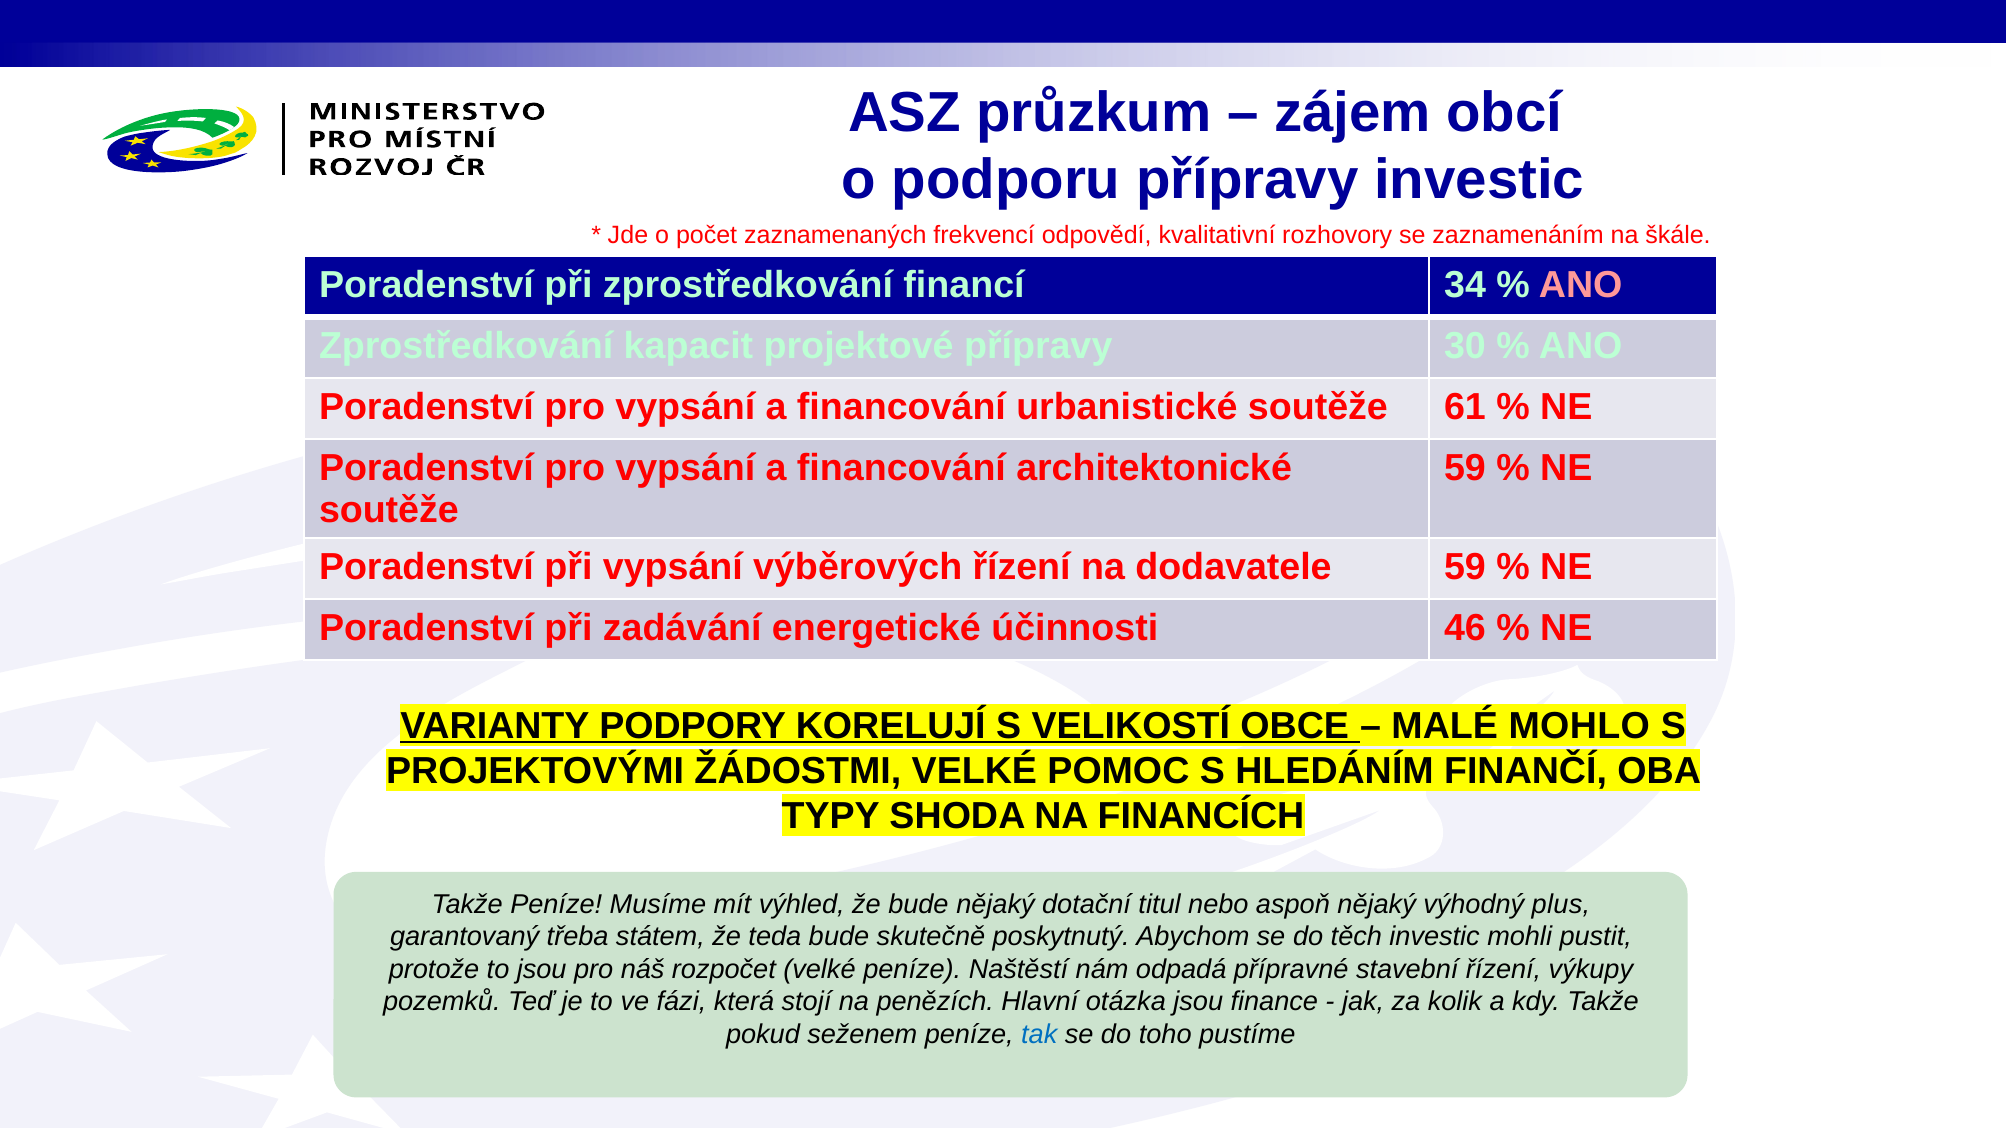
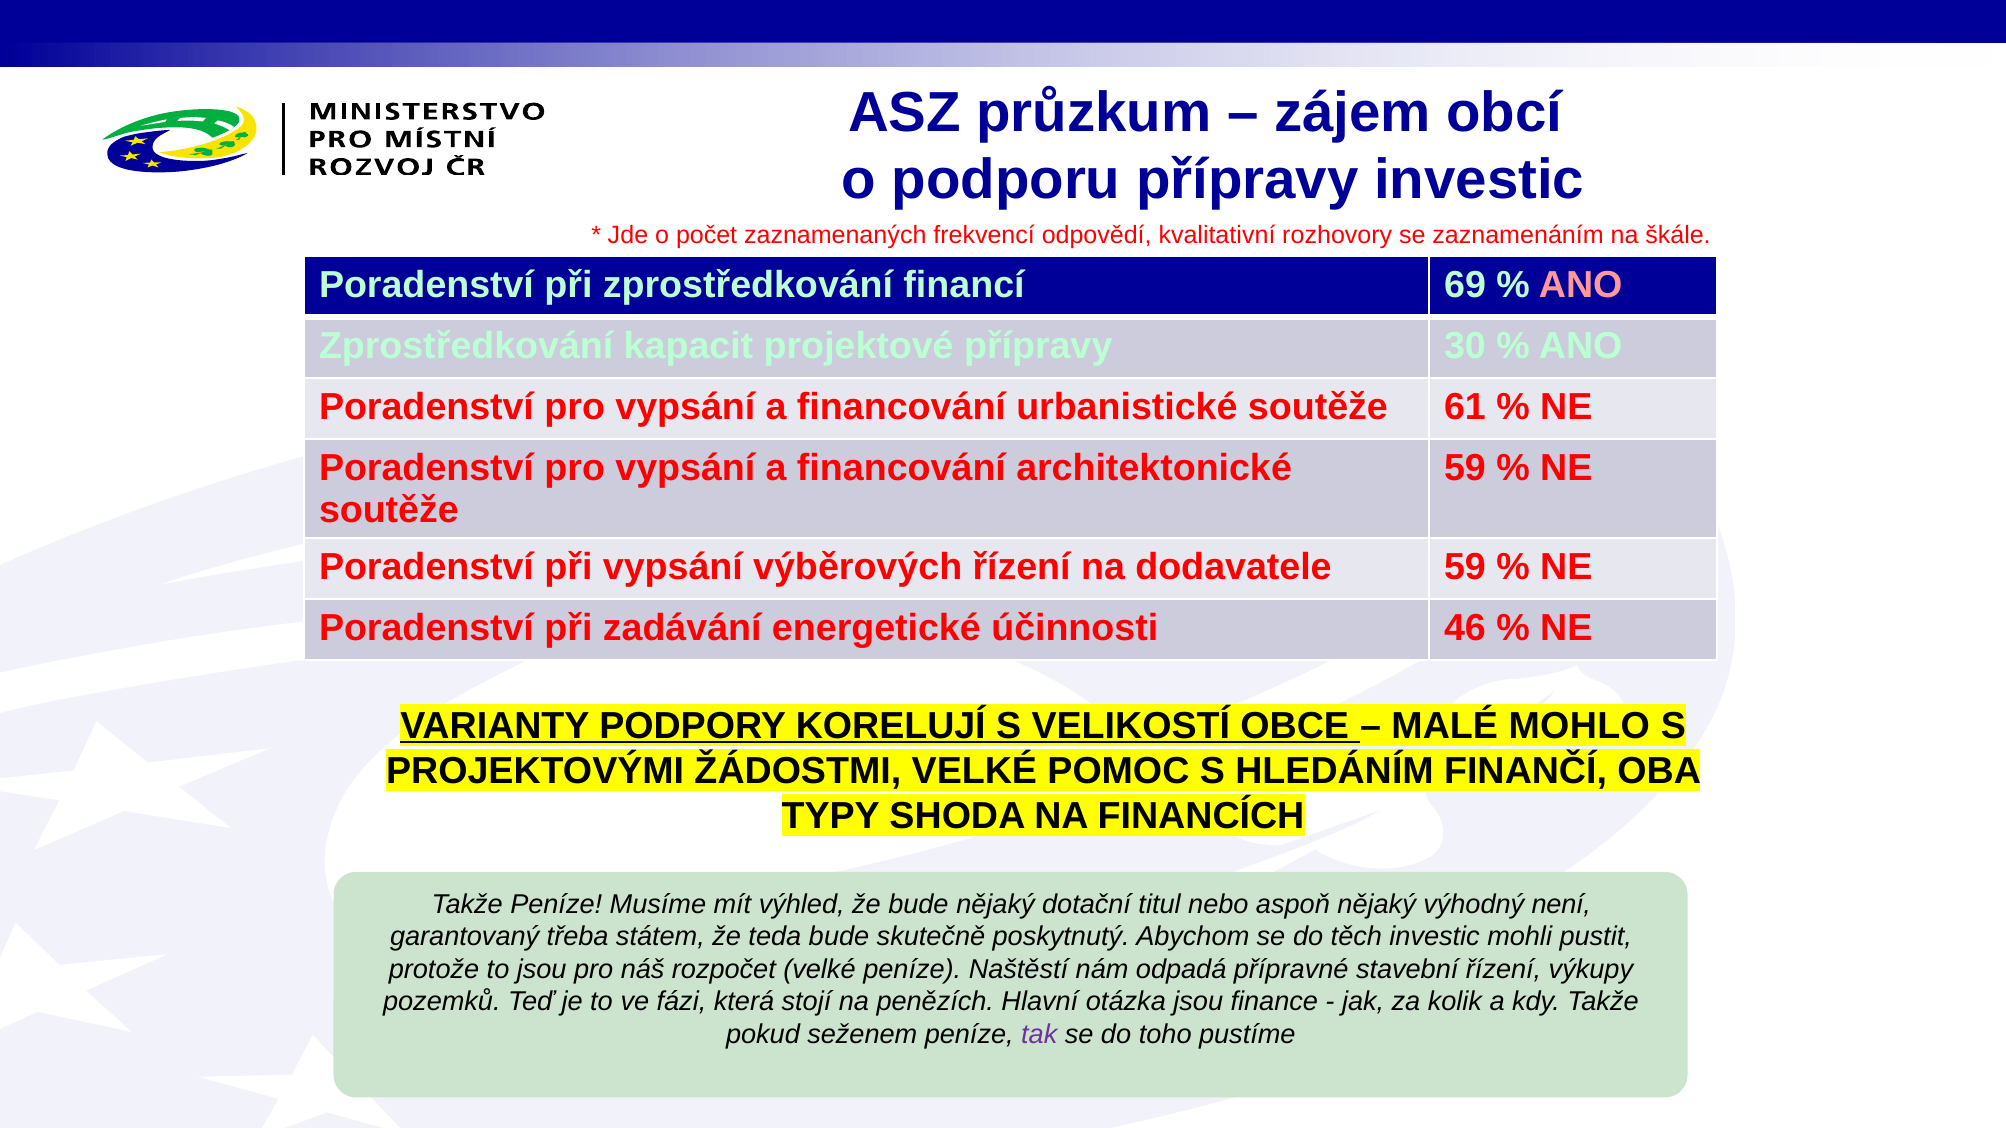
34: 34 -> 69
plus: plus -> není
tak colour: blue -> purple
